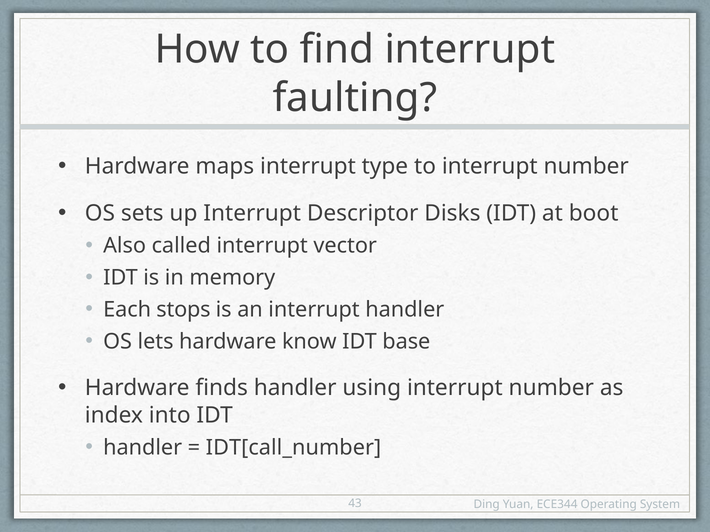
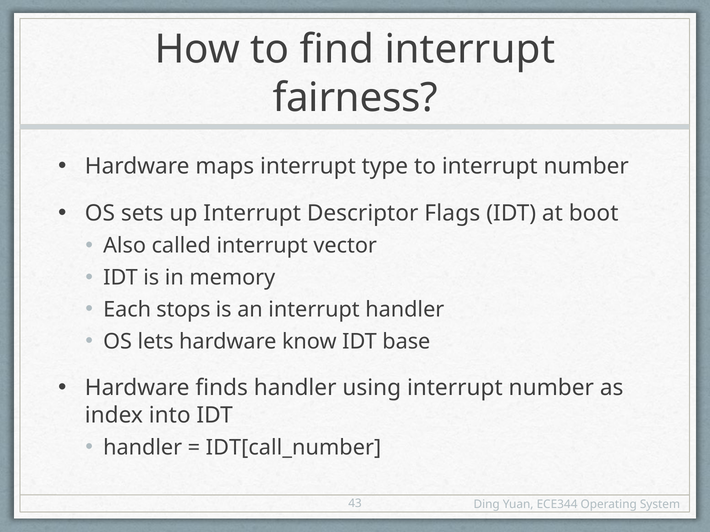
faulting: faulting -> fairness
Disks: Disks -> Flags
